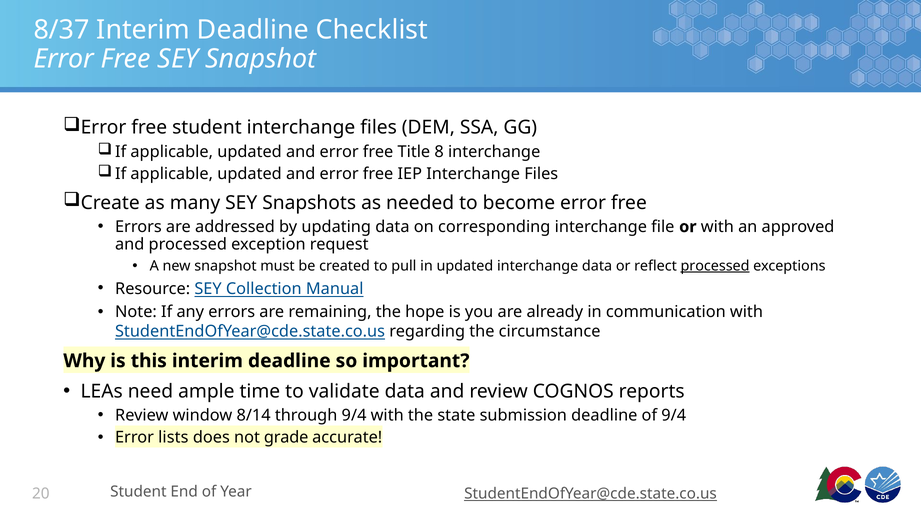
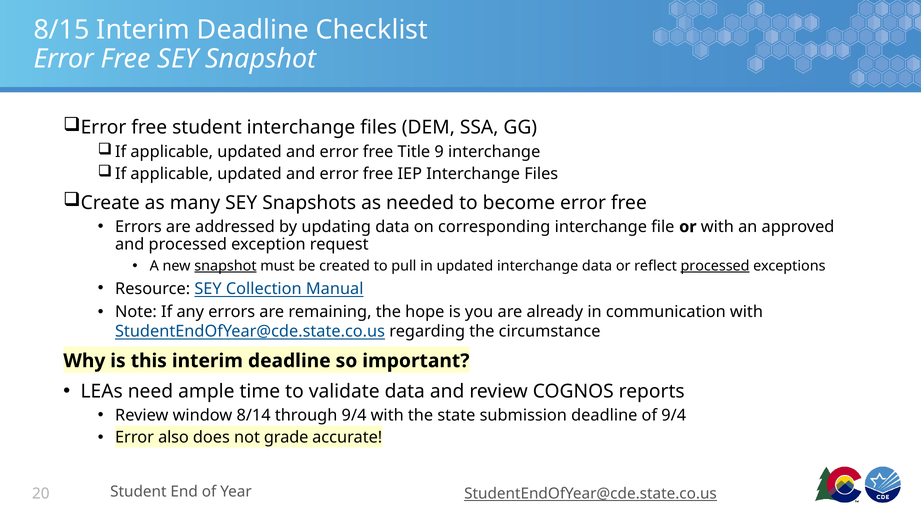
8/37: 8/37 -> 8/15
8: 8 -> 9
snapshot at (225, 266) underline: none -> present
lists: lists -> also
